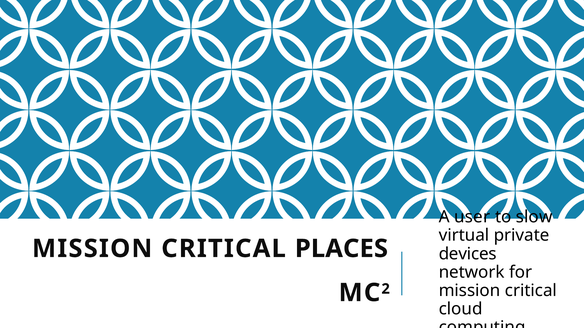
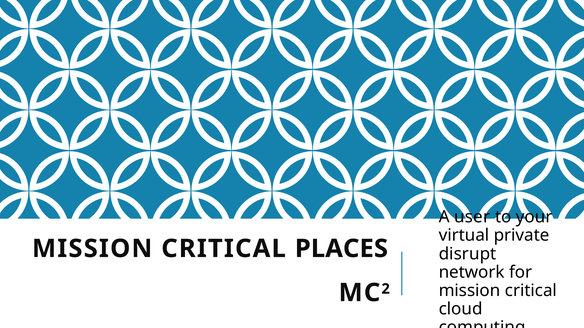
slow: slow -> your
devices: devices -> disrupt
